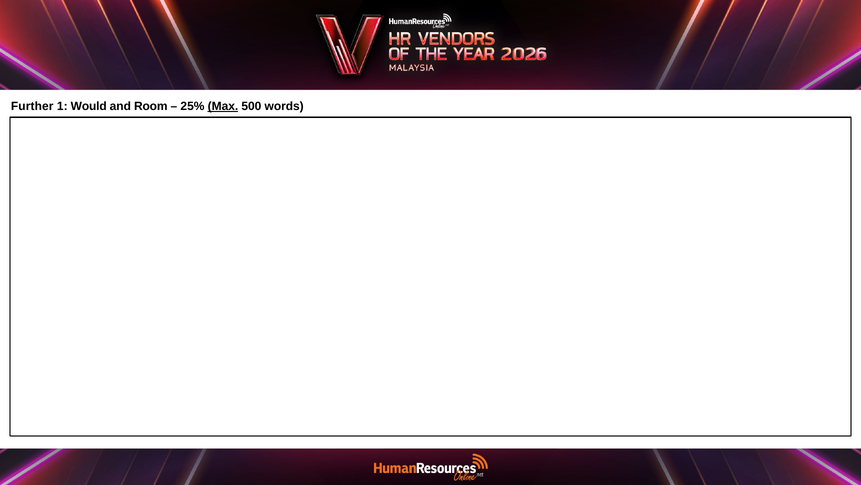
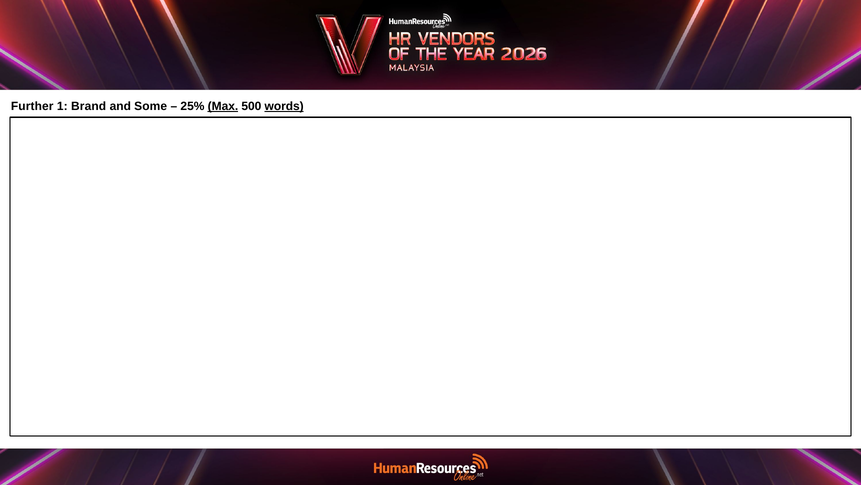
Would: Would -> Brand
Room: Room -> Some
words underline: none -> present
